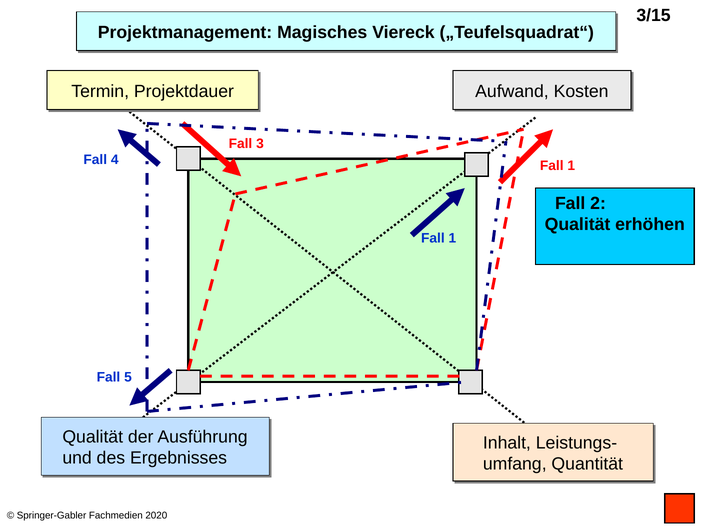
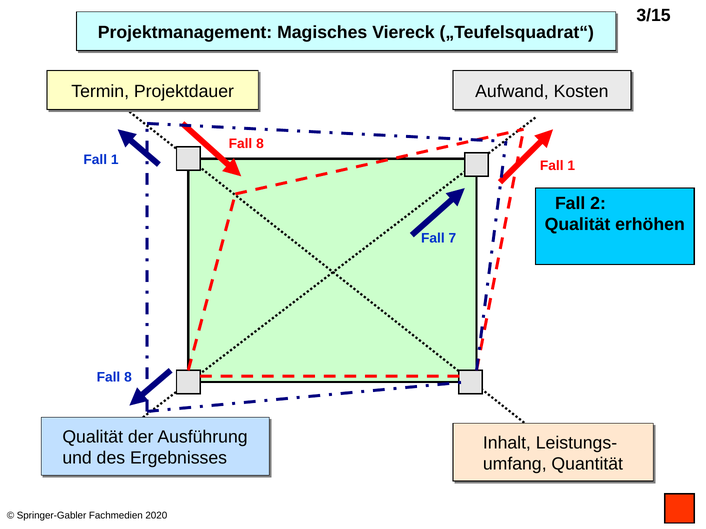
3 at (260, 144): 3 -> 8
4 at (115, 160): 4 -> 1
1 at (452, 238): 1 -> 7
5 at (128, 377): 5 -> 8
